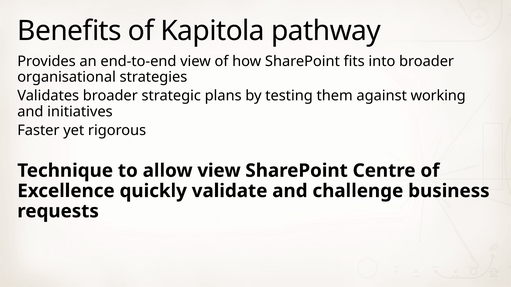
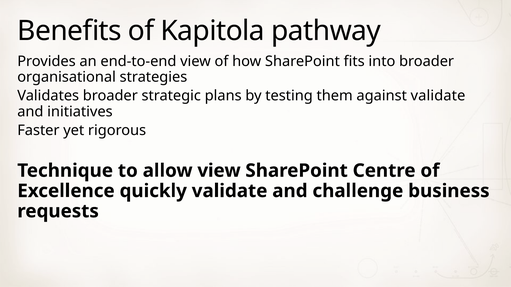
against working: working -> validate
